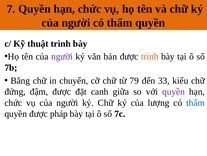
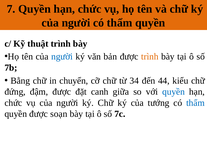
người at (62, 56) colour: purple -> blue
79: 79 -> 34
33: 33 -> 44
quyền at (174, 91) colour: purple -> blue
lượng: lượng -> tướng
pháp: pháp -> soạn
